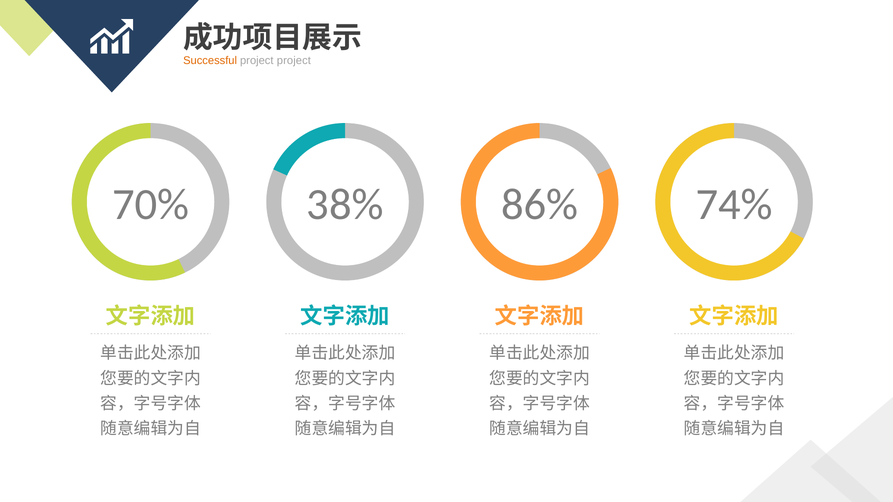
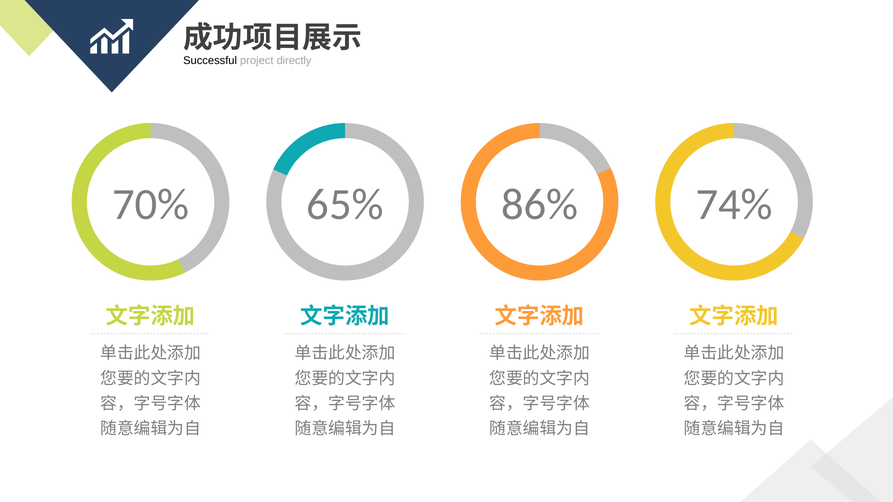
Successful colour: orange -> black
project project: project -> directly
38%: 38% -> 65%
